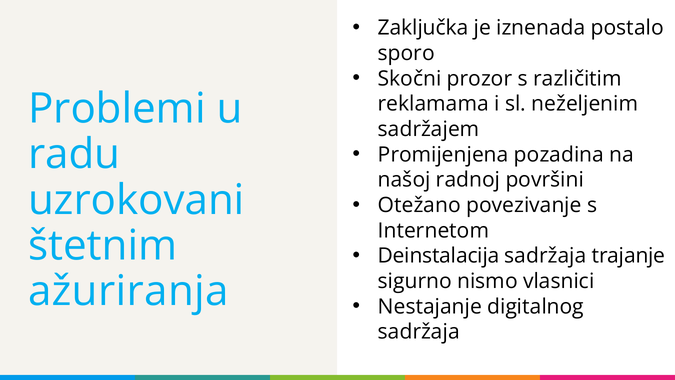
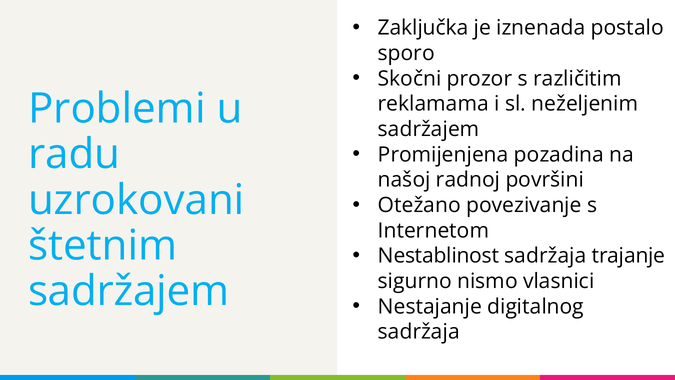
Deinstalacija: Deinstalacija -> Nestablinost
ažuriranja at (128, 291): ažuriranja -> sadržajem
